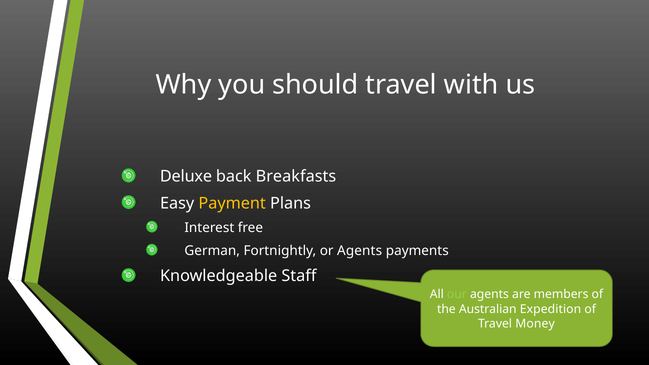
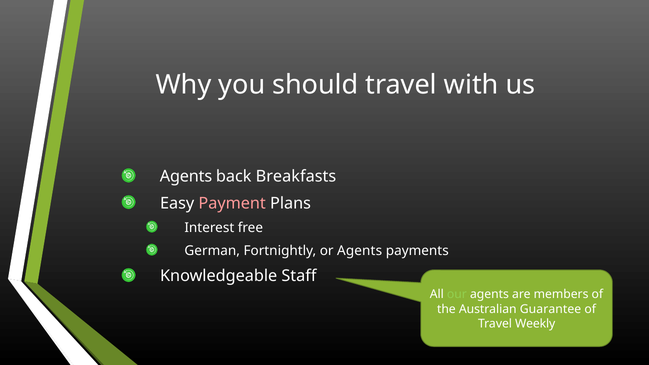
Deluxe at (186, 176): Deluxe -> Agents
Payment colour: yellow -> pink
Expedition: Expedition -> Guarantee
Money: Money -> Weekly
